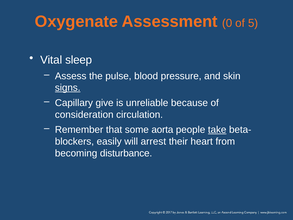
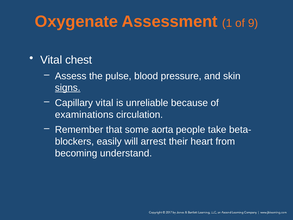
0: 0 -> 1
5: 5 -> 9
sleep: sleep -> chest
Capillary give: give -> vital
consideration: consideration -> examinations
take underline: present -> none
disturbance: disturbance -> understand
